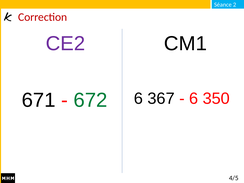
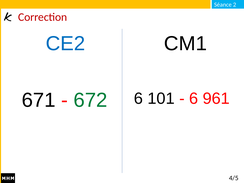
CE2 colour: purple -> blue
367: 367 -> 101
350: 350 -> 961
